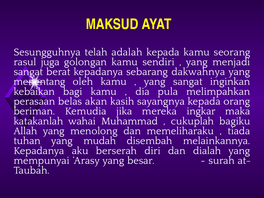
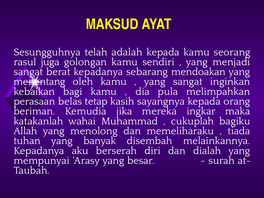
dakwahnya: dakwahnya -> mendoakan
akan: akan -> tetap
mudah: mudah -> banyak
